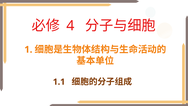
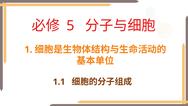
4: 4 -> 5
